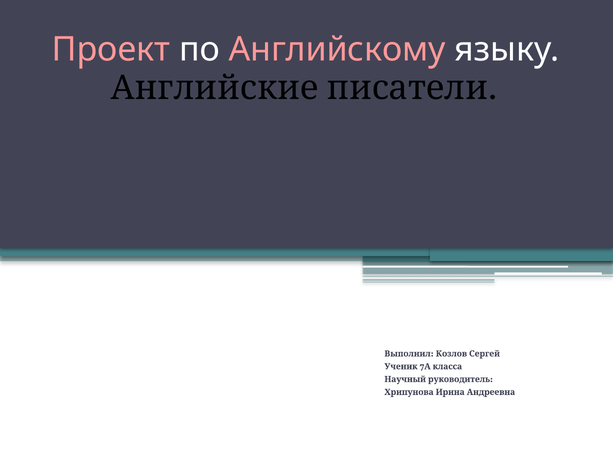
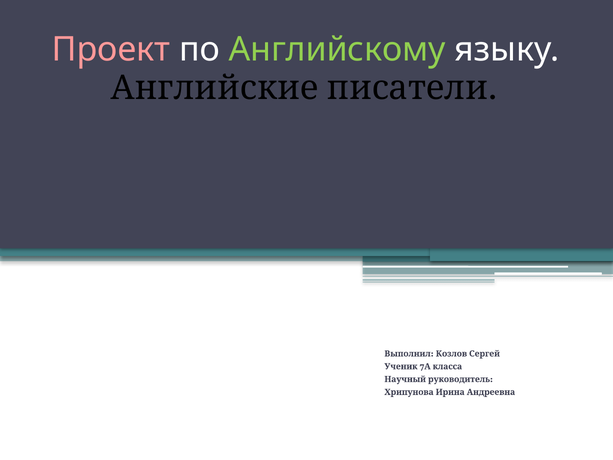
Английскому colour: pink -> light green
